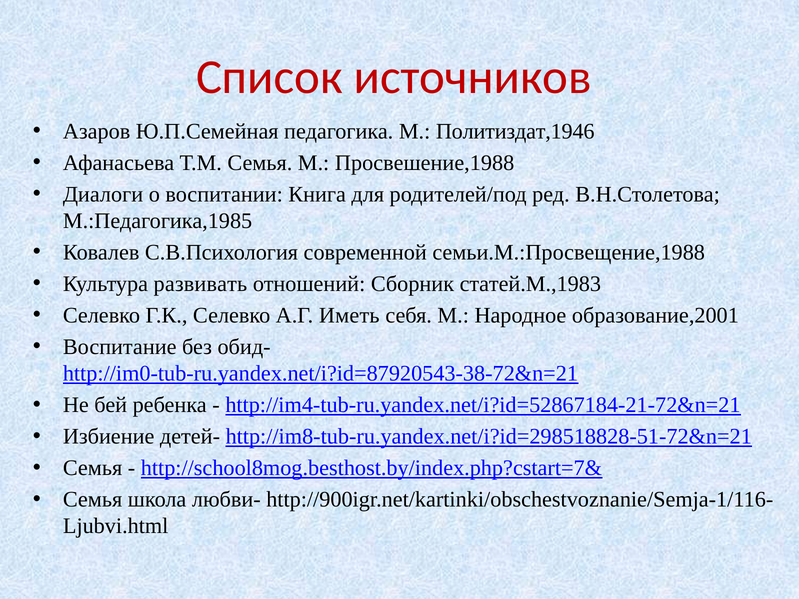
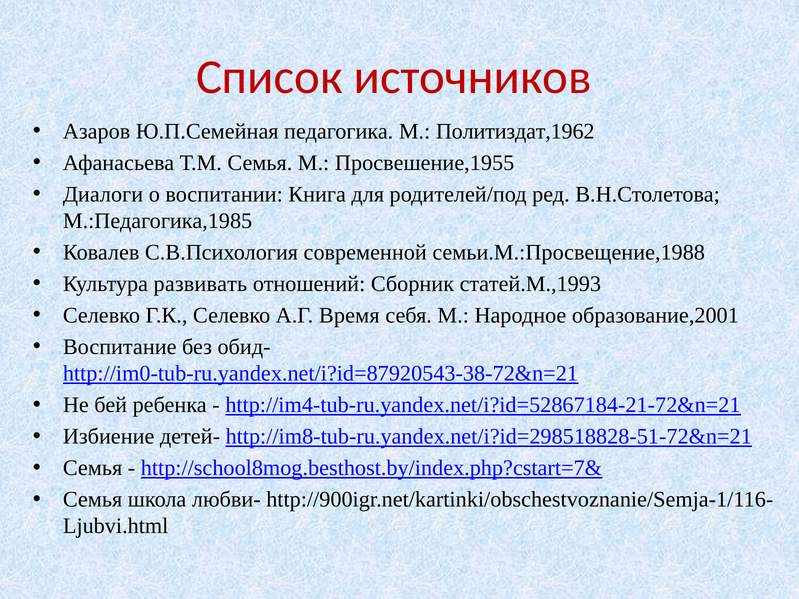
Политиздат,1946: Политиздат,1946 -> Политиздат,1962
Просвешение,1988: Просвешение,1988 -> Просвешение,1955
статей.М.,1983: статей.М.,1983 -> статей.М.,1993
Иметь: Иметь -> Время
